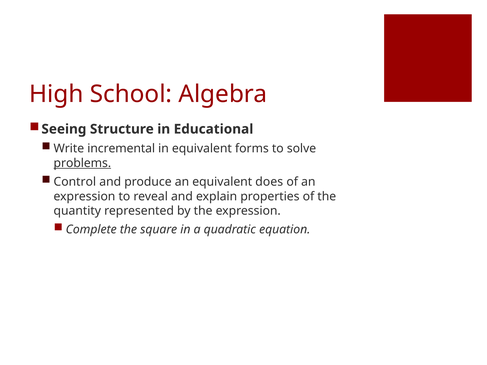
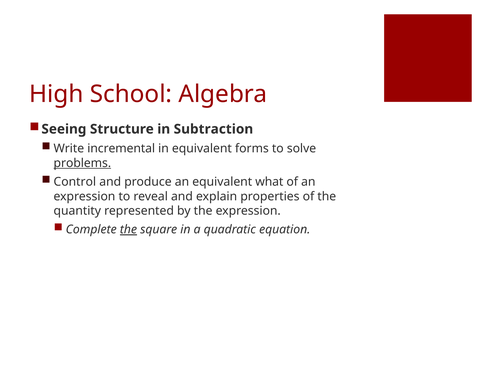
Educational: Educational -> Subtraction
does: does -> what
the at (128, 230) underline: none -> present
